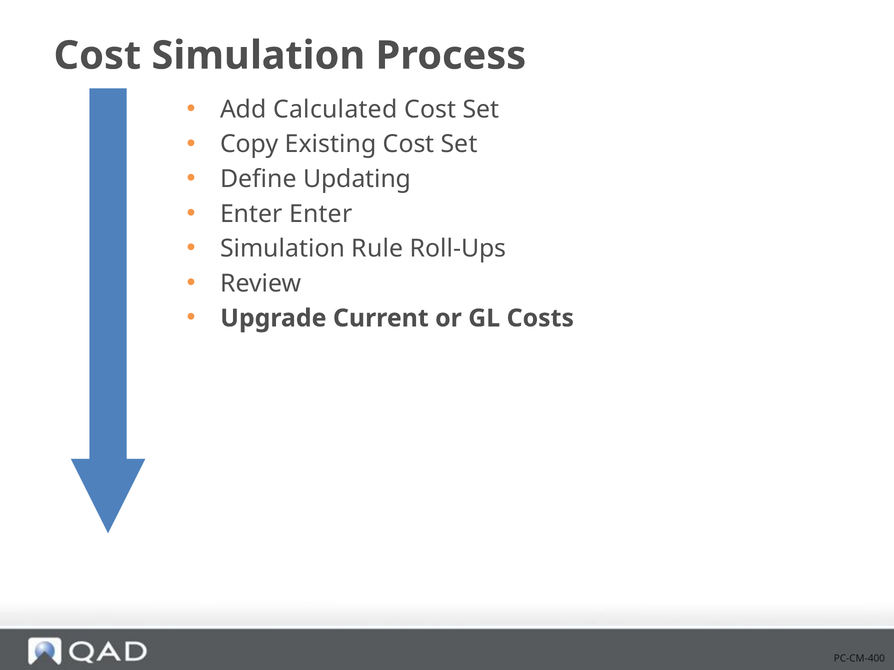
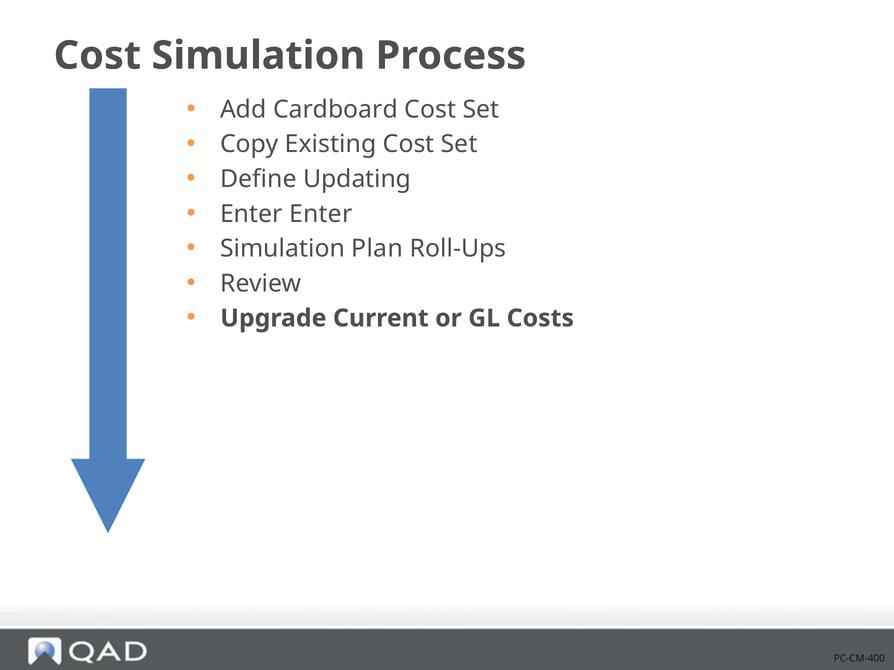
Calculated: Calculated -> Cardboard
Rule: Rule -> Plan
